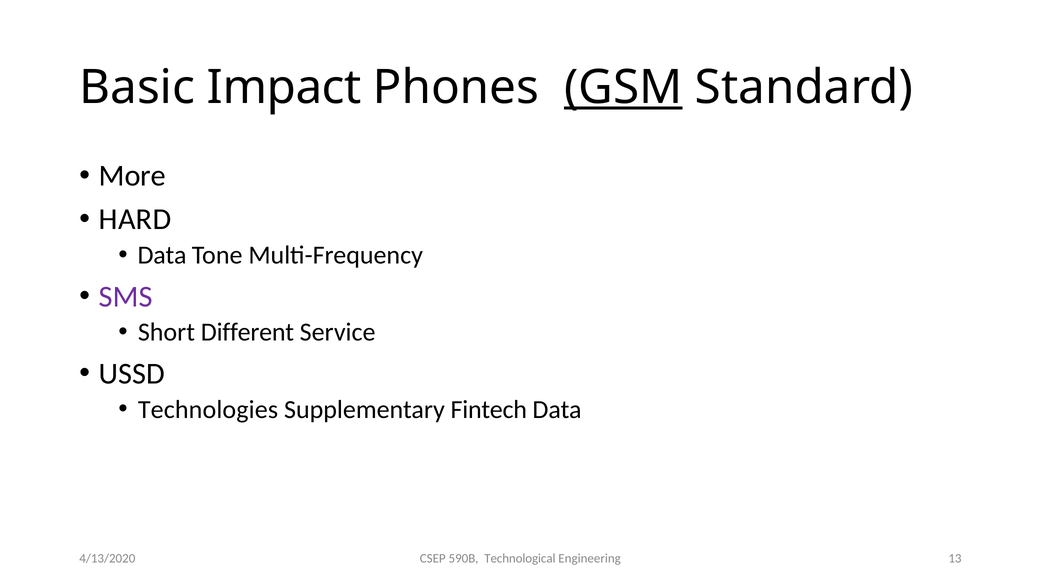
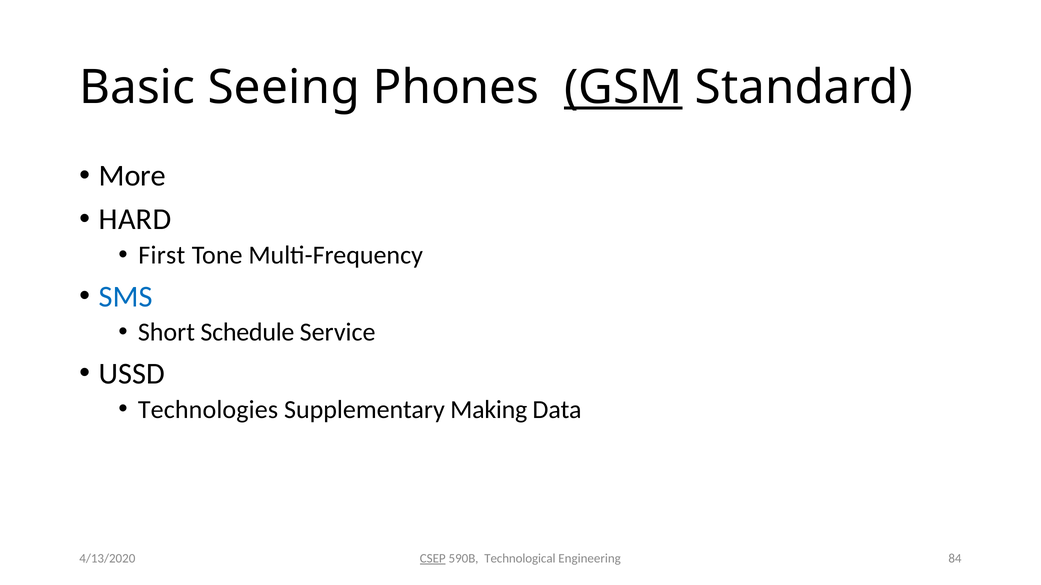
Impact: Impact -> Seeing
Data at (162, 256): Data -> First
SMS colour: purple -> blue
Different: Different -> Schedule
Fintech: Fintech -> Making
CSEP underline: none -> present
13: 13 -> 84
